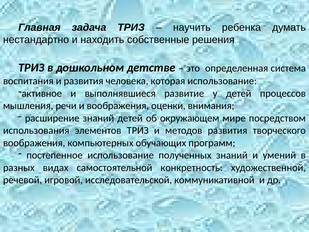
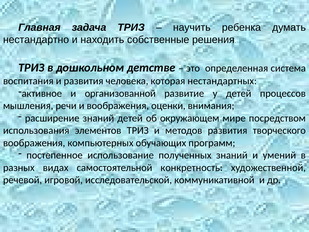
которая использование: использование -> нестандартных
выполнявшиеся: выполнявшиеся -> организованной
